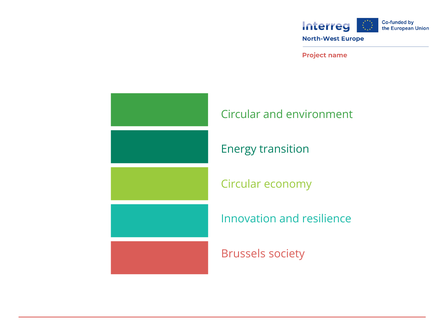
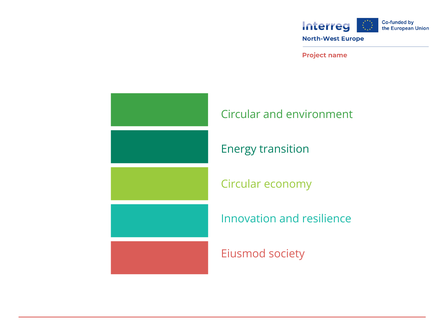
Brussels: Brussels -> Eiusmod
